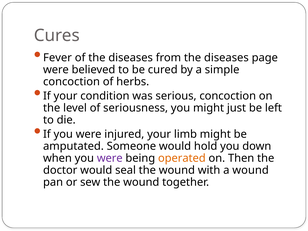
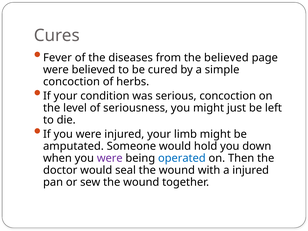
from the diseases: diseases -> believed
operated colour: orange -> blue
a wound: wound -> injured
